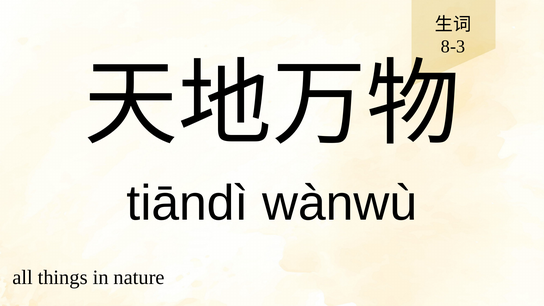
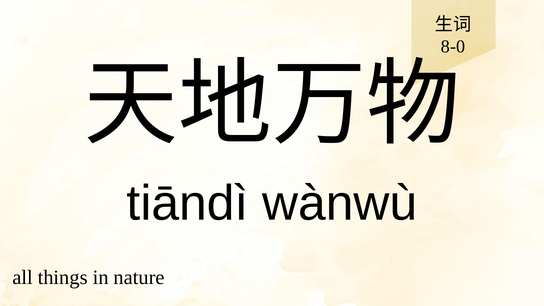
8-3: 8-3 -> 8-0
